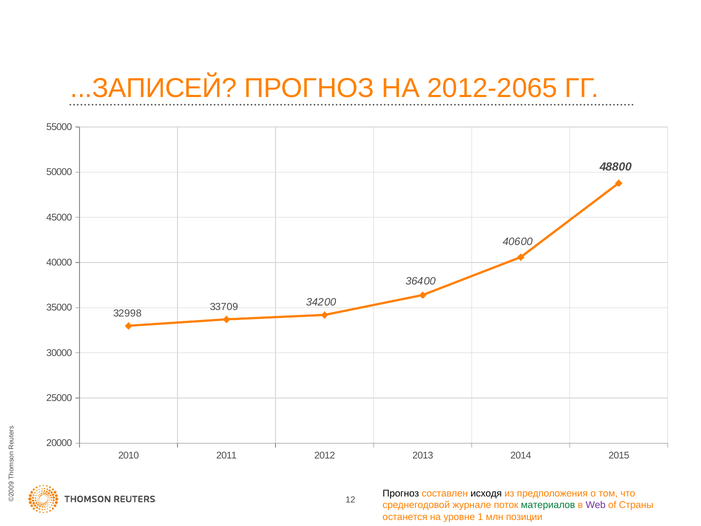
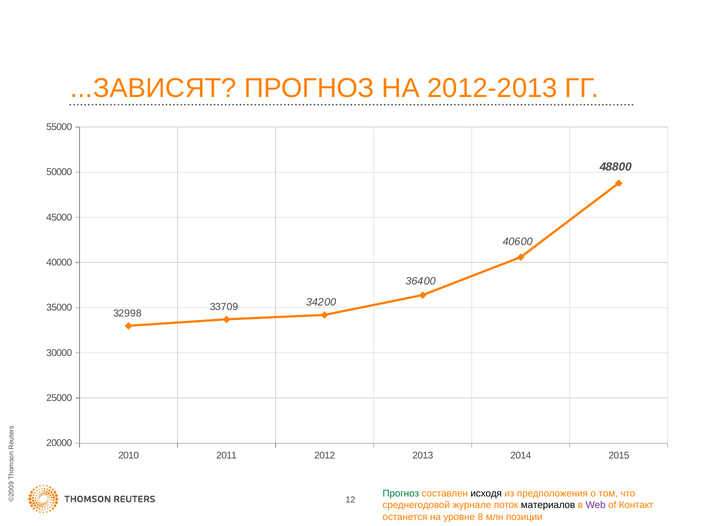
...ЗАПИСЕЙ: ...ЗАПИСЕЙ -> ...ЗАВИСЯТ
2012-2065: 2012-2065 -> 2012-2013
Прогноз at (401, 493) colour: black -> green
материалов colour: green -> black
Страны: Страны -> Контакт
1: 1 -> 8
